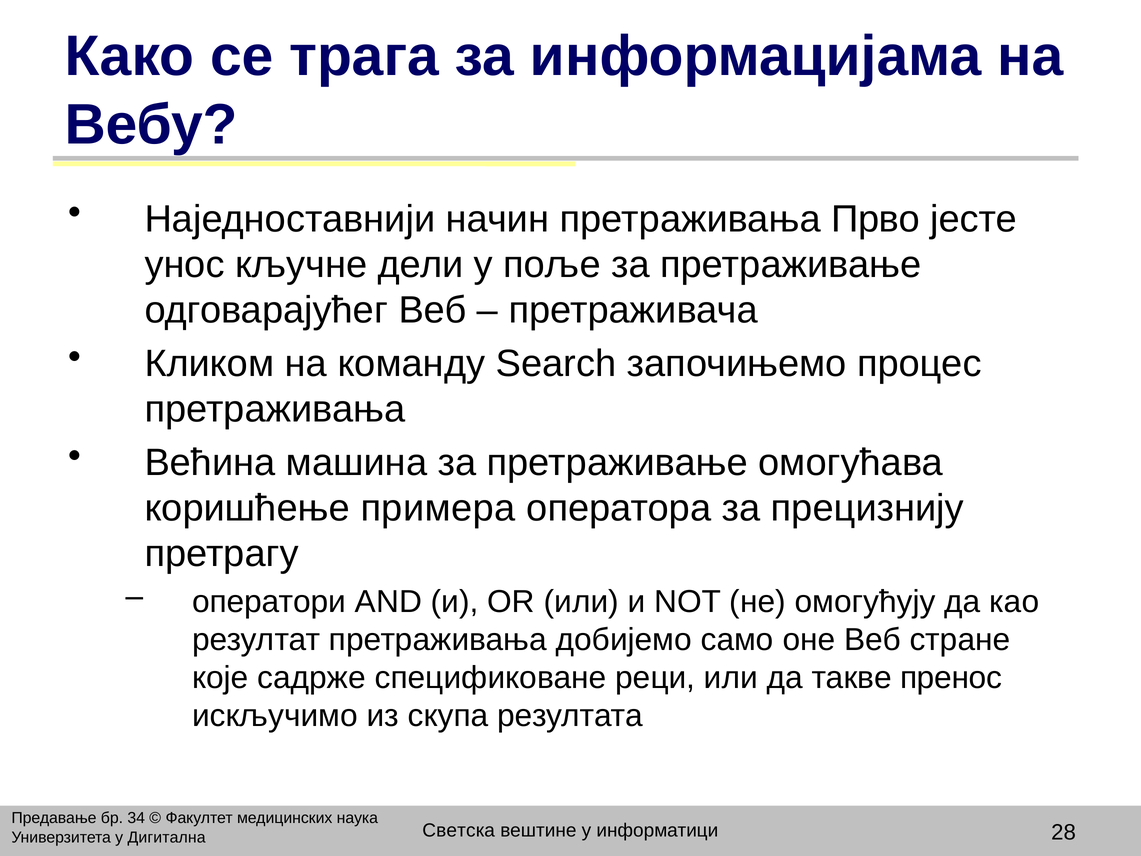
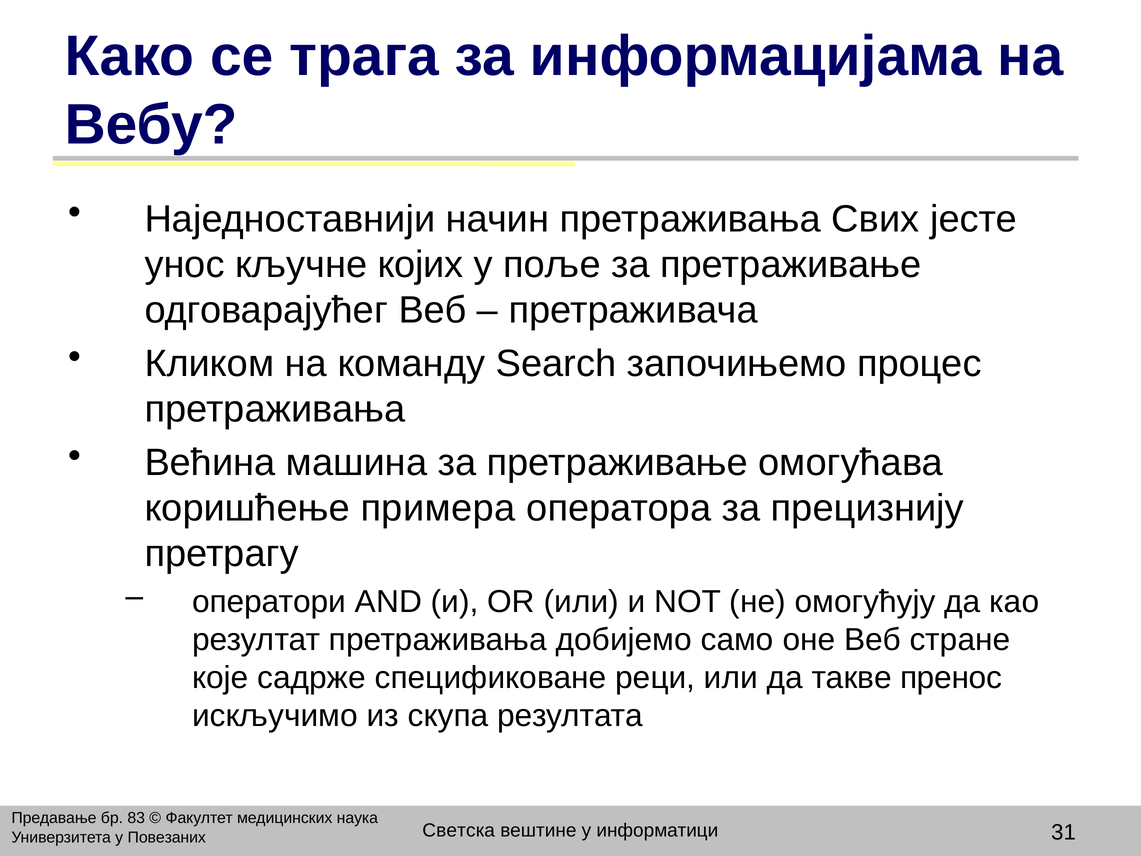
Прво: Прво -> Свих
дели: дели -> којих
34: 34 -> 83
28: 28 -> 31
Дигитална: Дигитална -> Повезаних
